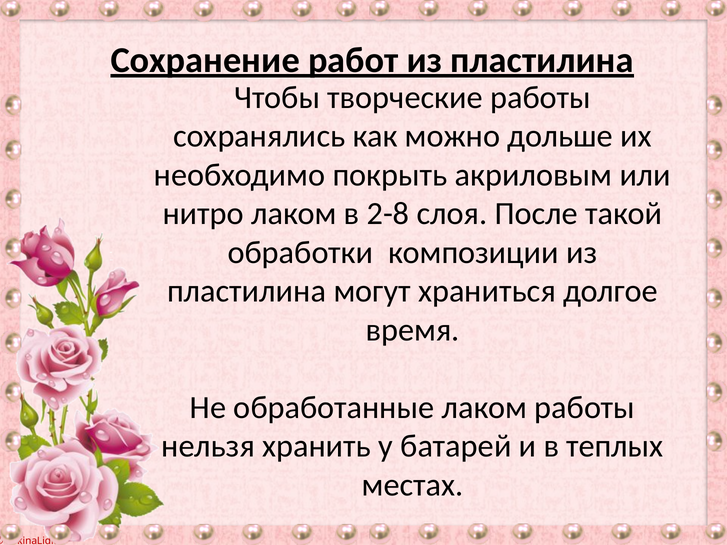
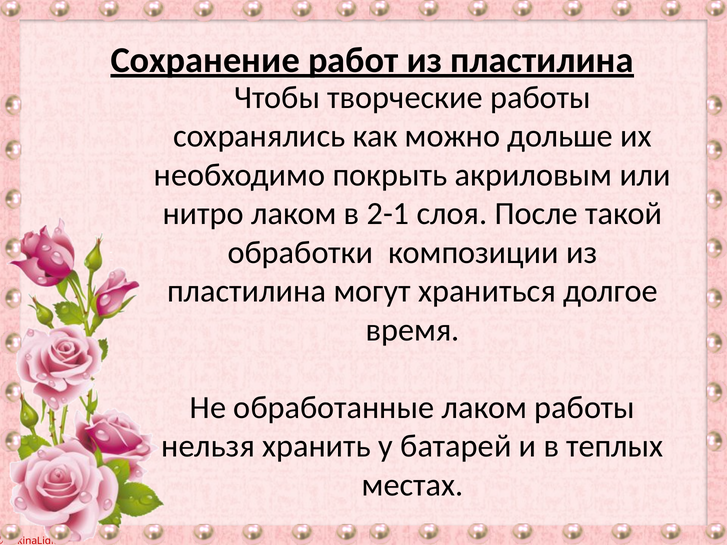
2-8: 2-8 -> 2-1
